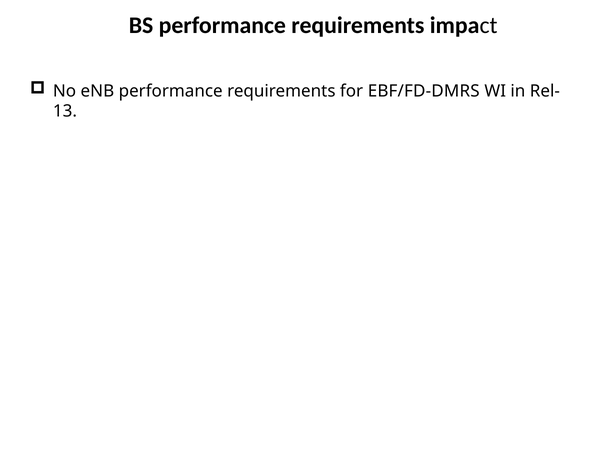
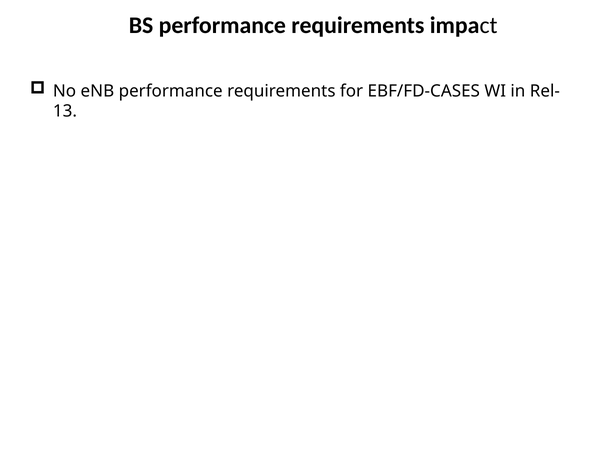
EBF/FD-DMRS: EBF/FD-DMRS -> EBF/FD-CASES
